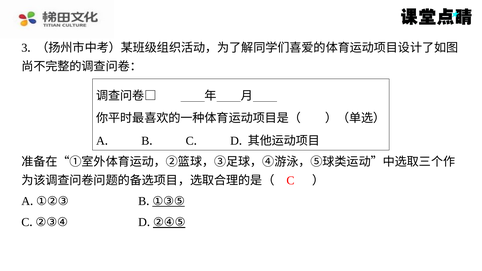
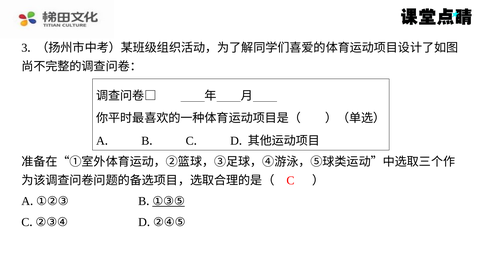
②④⑤ underline: present -> none
